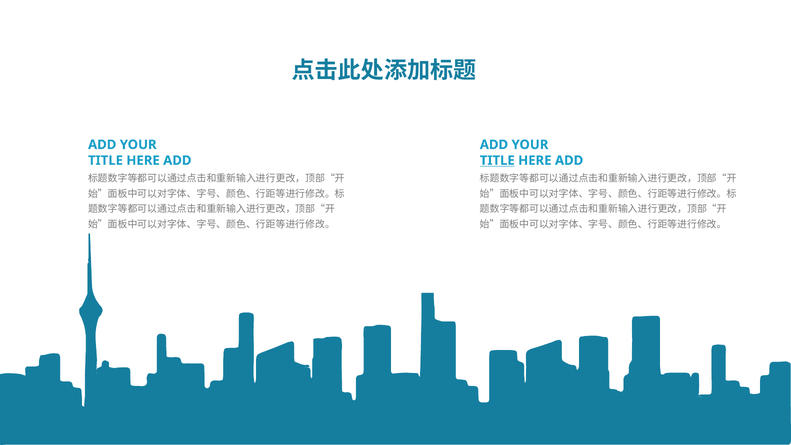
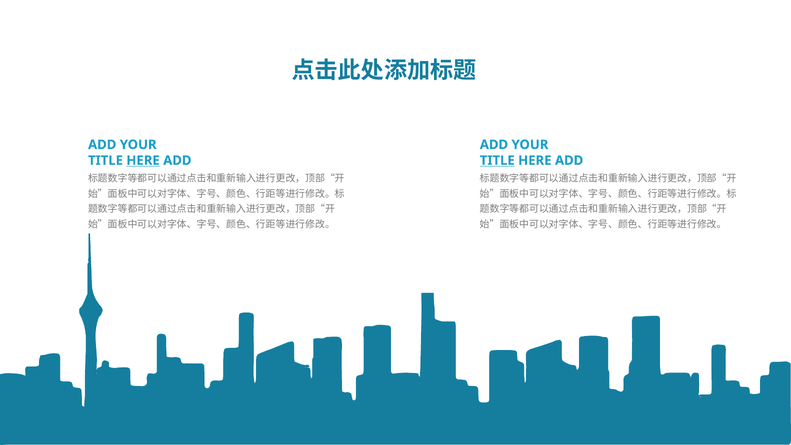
HERE at (143, 160) underline: none -> present
